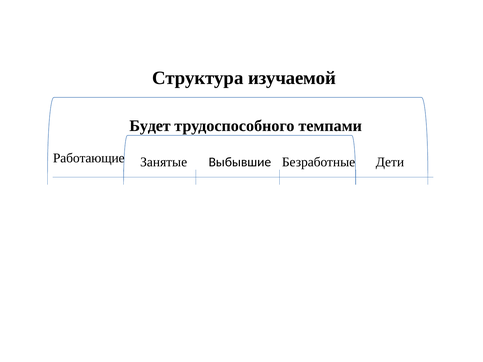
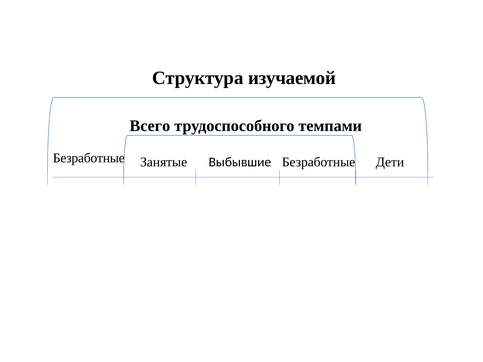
Будет: Будет -> Всего
Работающие at (89, 158): Работающие -> Безработные
